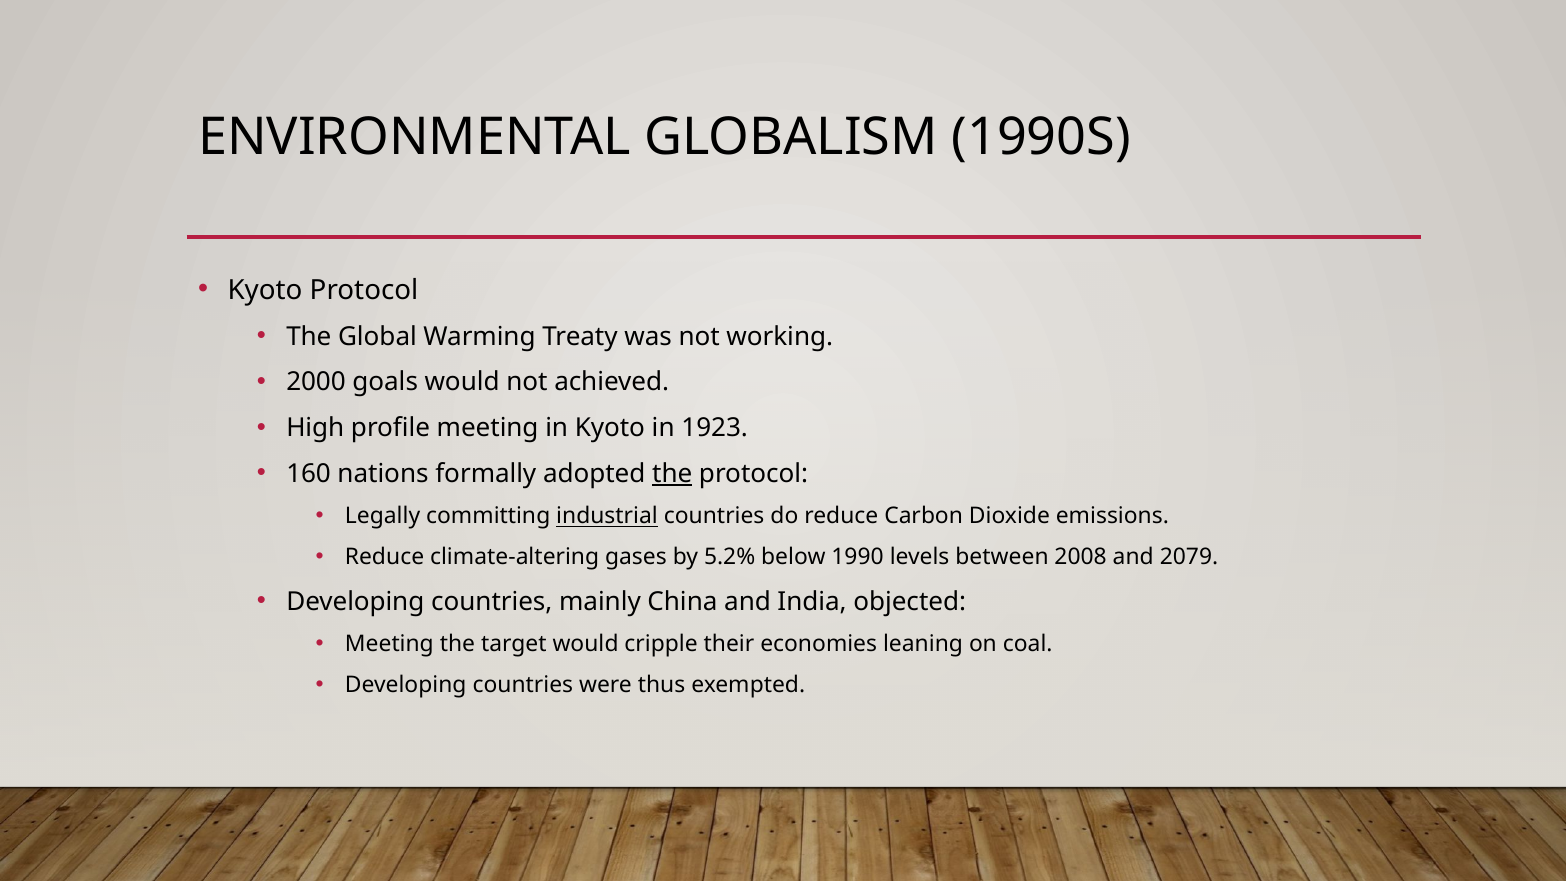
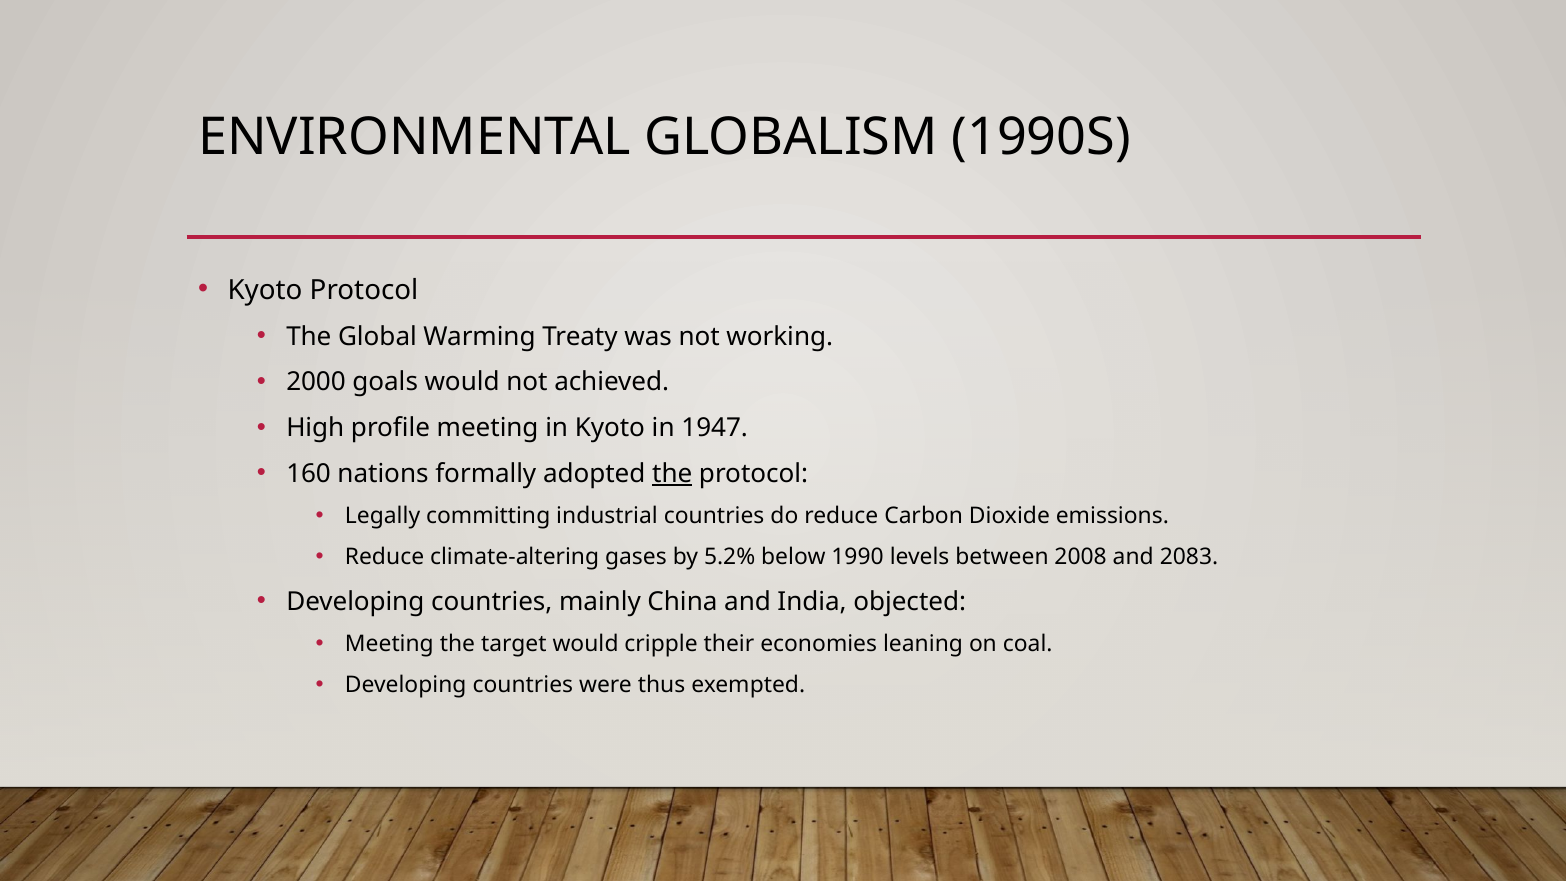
1923: 1923 -> 1947
industrial underline: present -> none
2079: 2079 -> 2083
